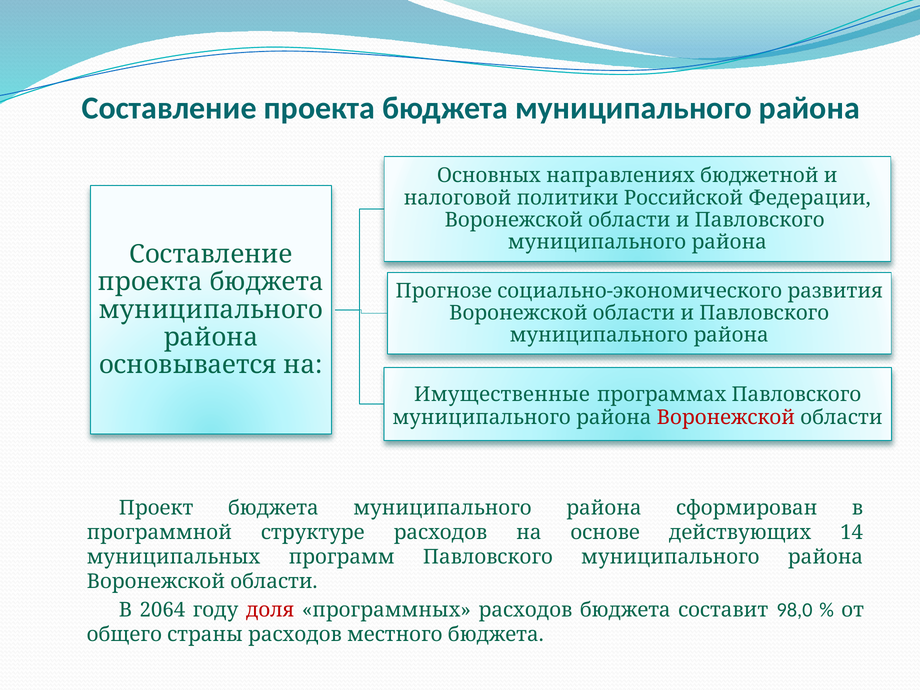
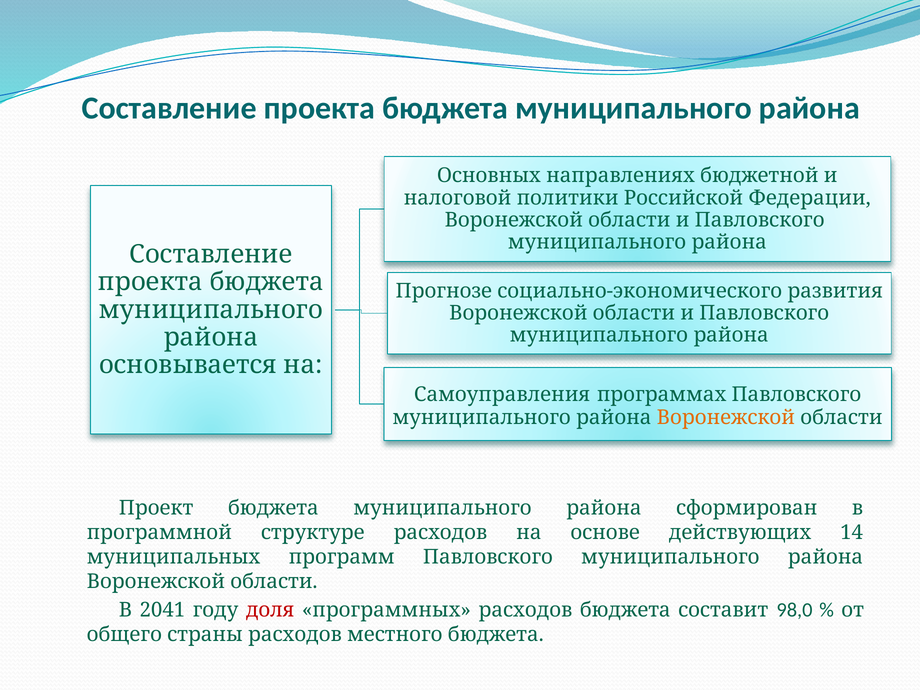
Имущественные: Имущественные -> Самоуправления
Воронежской at (726, 418) colour: red -> orange
2064: 2064 -> 2041
